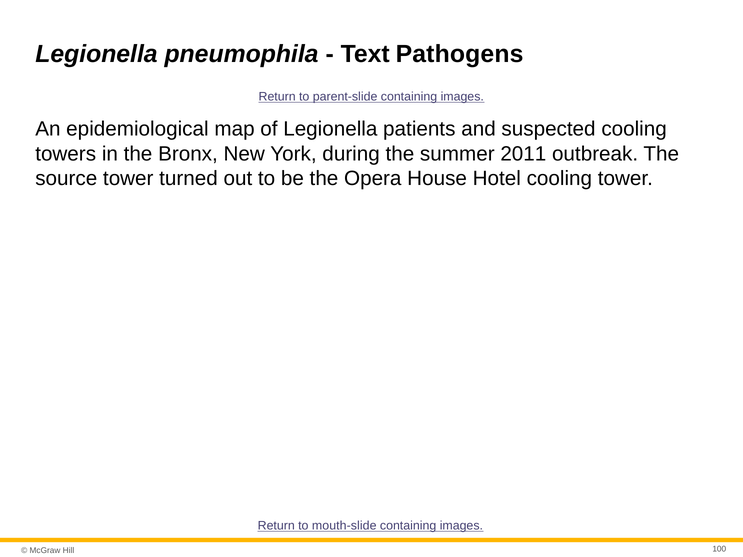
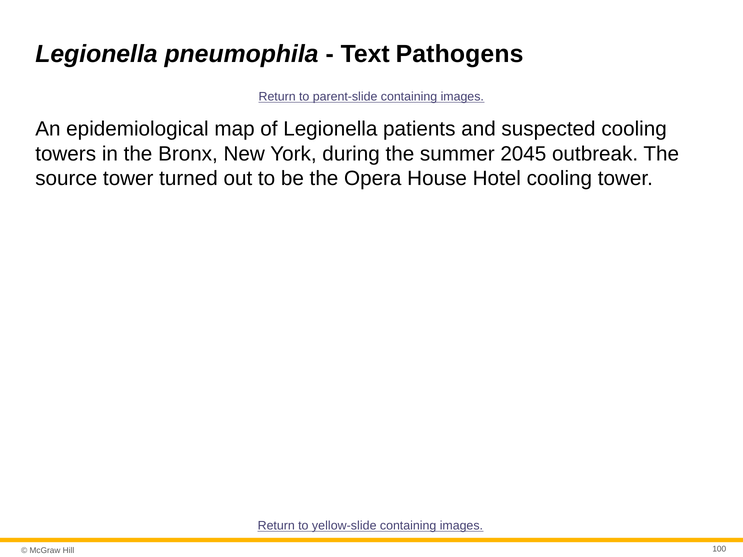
2011: 2011 -> 2045
mouth-slide: mouth-slide -> yellow-slide
